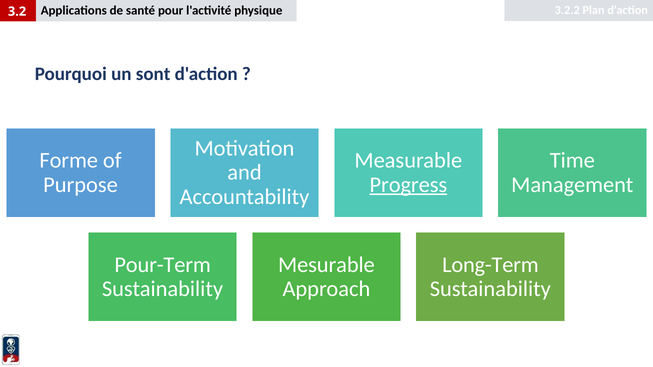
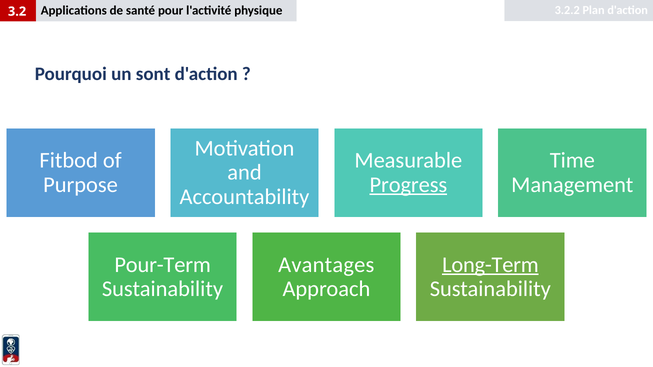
Forme: Forme -> Fitbod
Mesurable: Mesurable -> Avantages
Long-Term underline: none -> present
